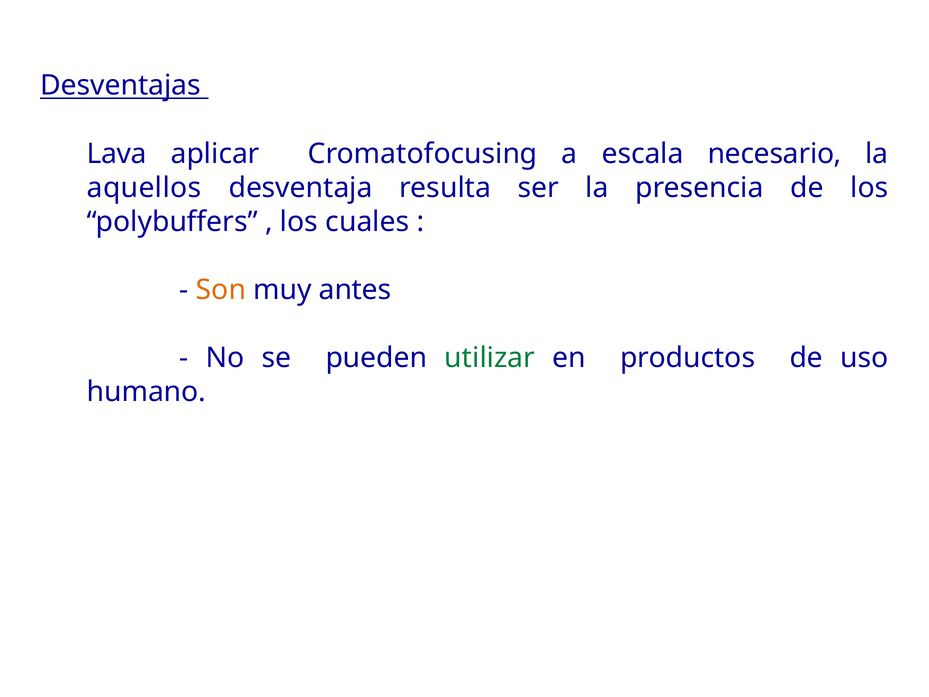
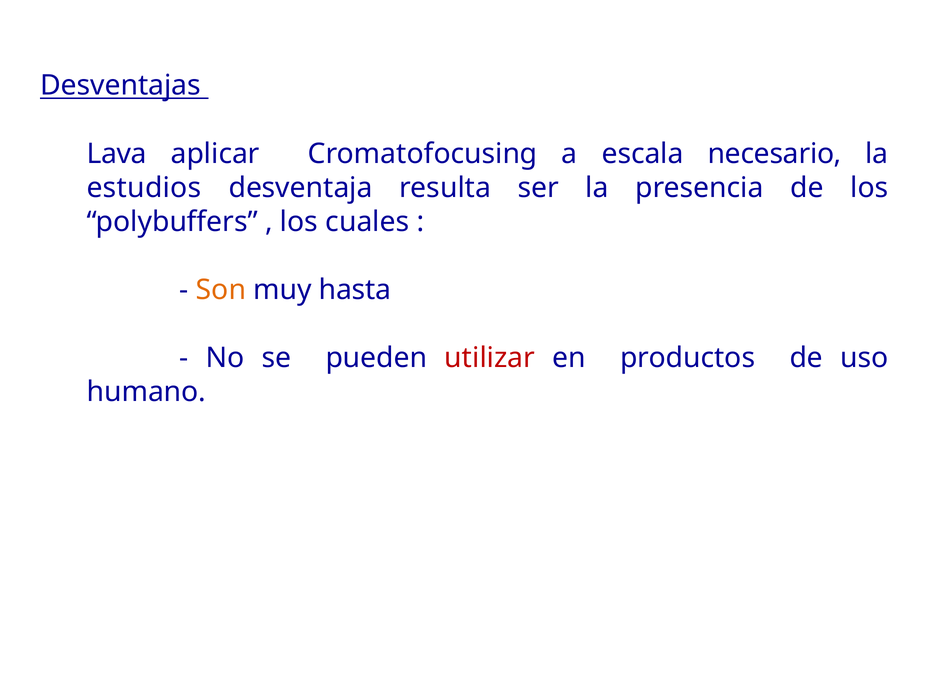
aquellos: aquellos -> estudios
antes: antes -> hasta
utilizar colour: green -> red
